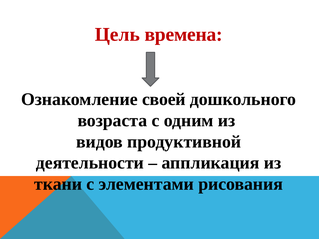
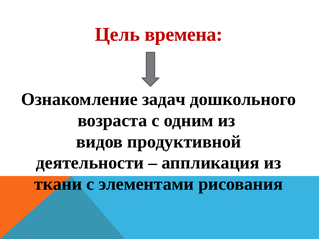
своей: своей -> задач
